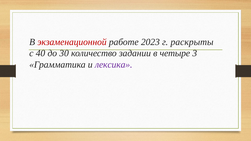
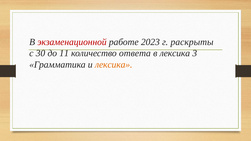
40: 40 -> 30
30: 30 -> 11
задании: задании -> ответа
в четыре: четыре -> лексика
лексика at (114, 65) colour: purple -> orange
